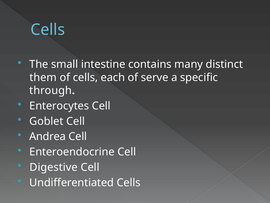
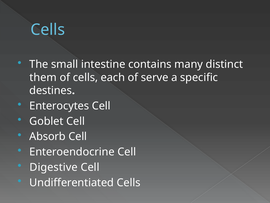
through: through -> destines
Andrea: Andrea -> Absorb
